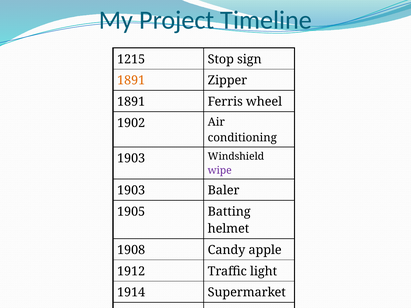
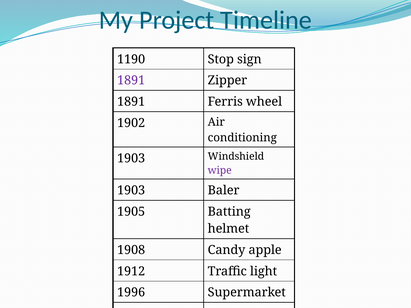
1215: 1215 -> 1190
1891 at (131, 81) colour: orange -> purple
1914: 1914 -> 1996
